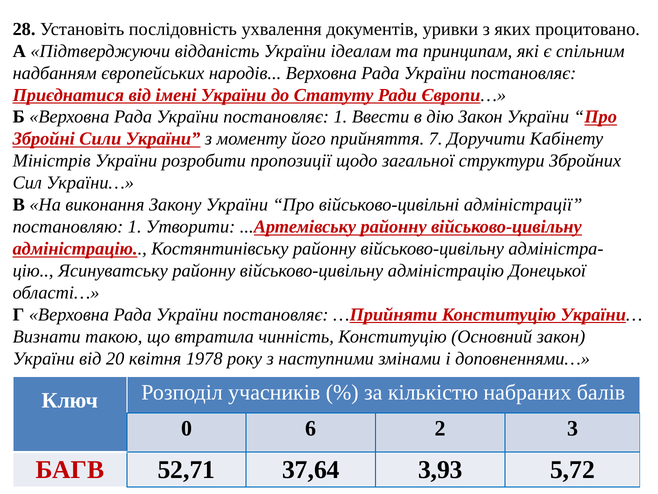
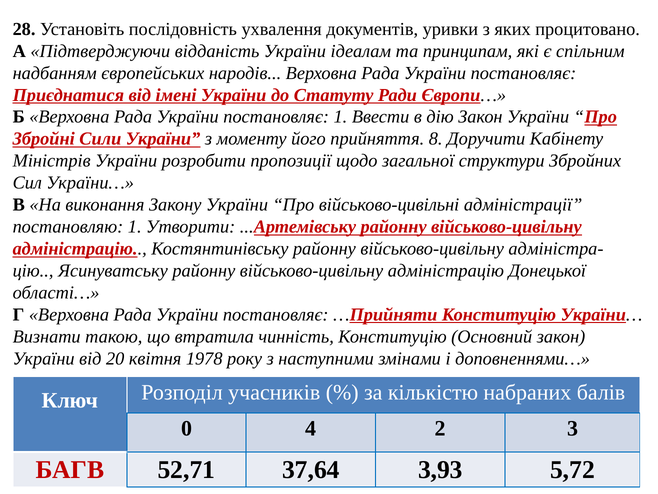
7: 7 -> 8
6: 6 -> 4
